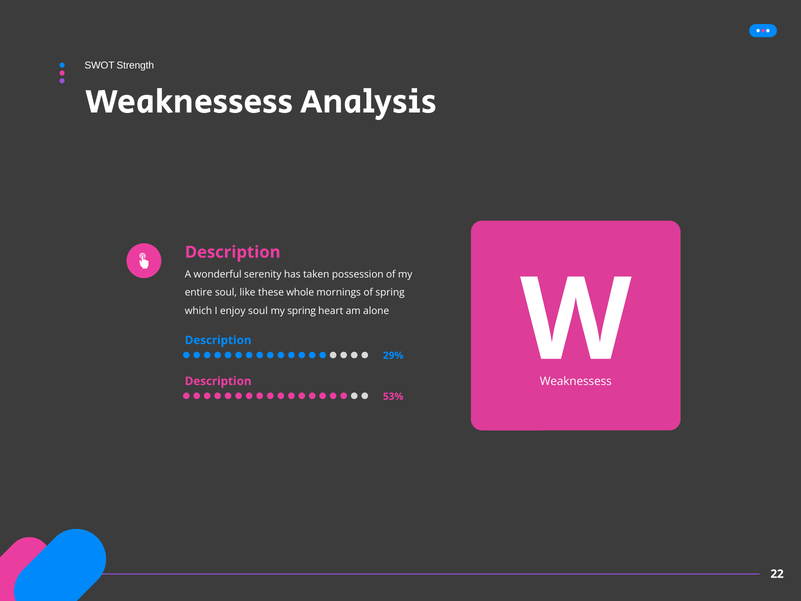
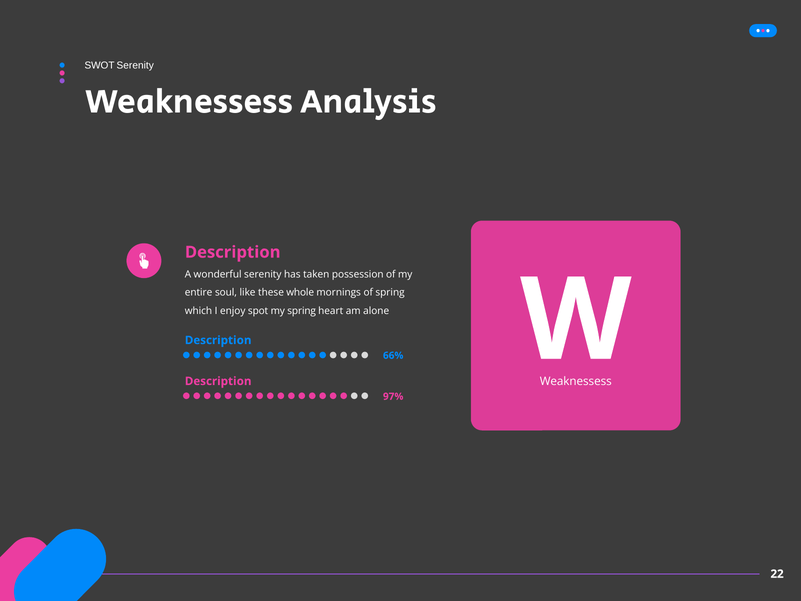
SWOT Strength: Strength -> Serenity
enjoy soul: soul -> spot
29%: 29% -> 66%
53%: 53% -> 97%
